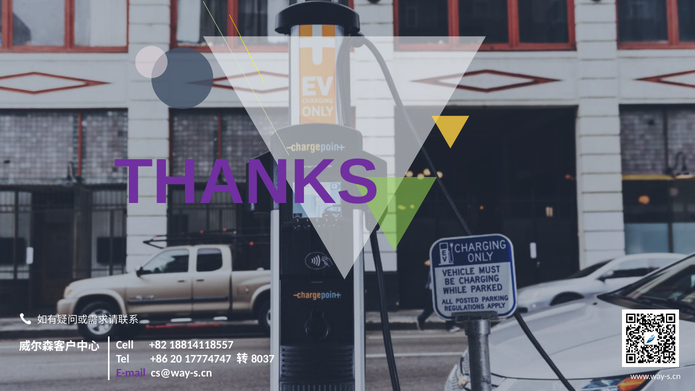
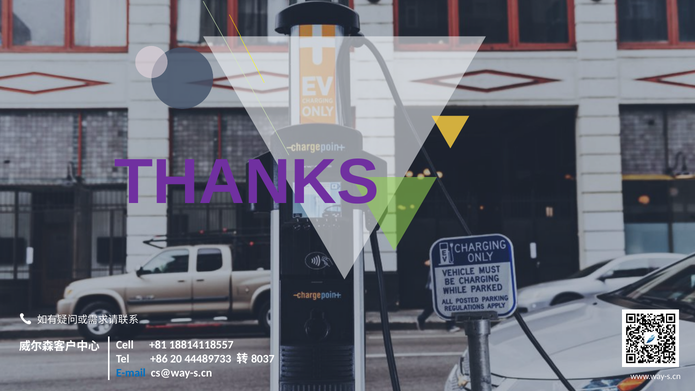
+82: +82 -> +81
17774747: 17774747 -> 44489733
E-mail colour: purple -> blue
